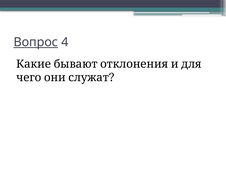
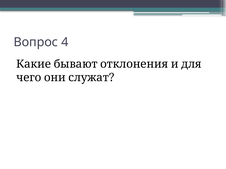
Вопрос underline: present -> none
